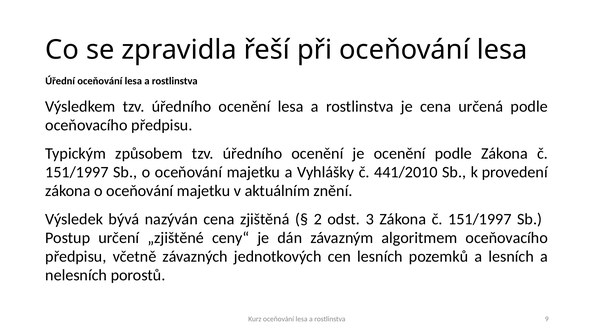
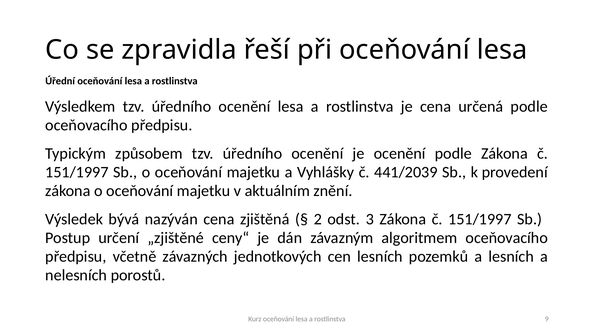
441/2010: 441/2010 -> 441/2039
